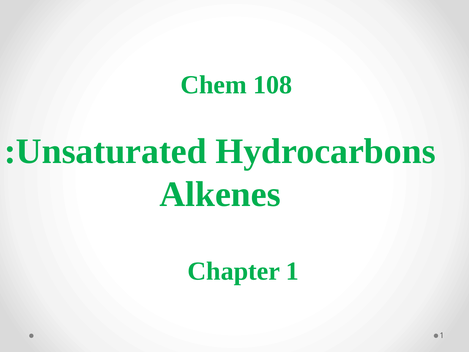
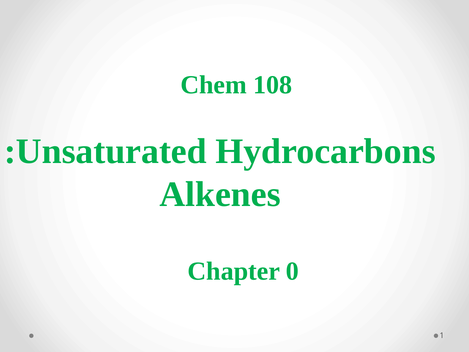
Chapter 1: 1 -> 0
